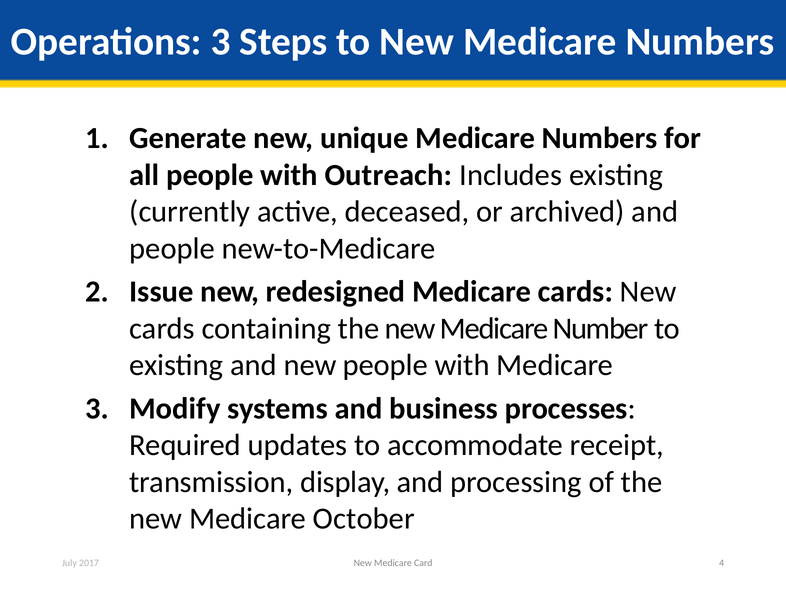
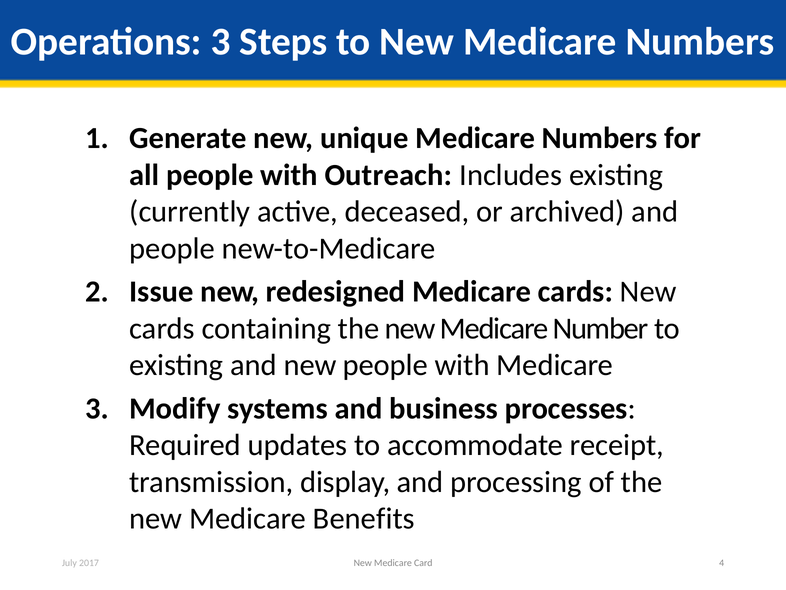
October: October -> Benefits
